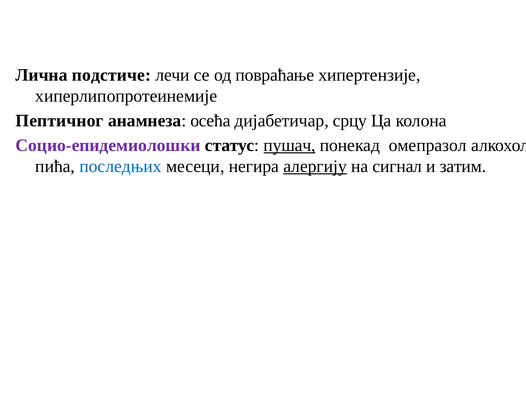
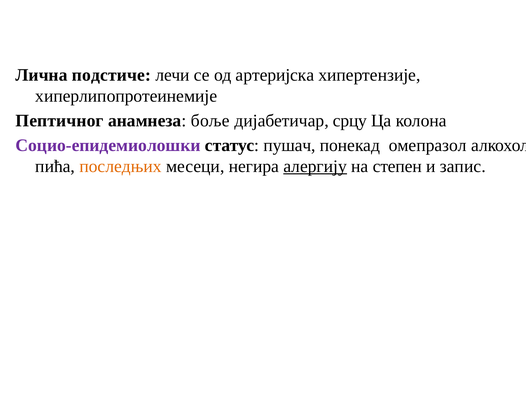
повраћање: повраћање -> артеријска
осећа: осећа -> боље
пушач underline: present -> none
последњих colour: blue -> orange
сигнал: сигнал -> степен
затим: затим -> запис
